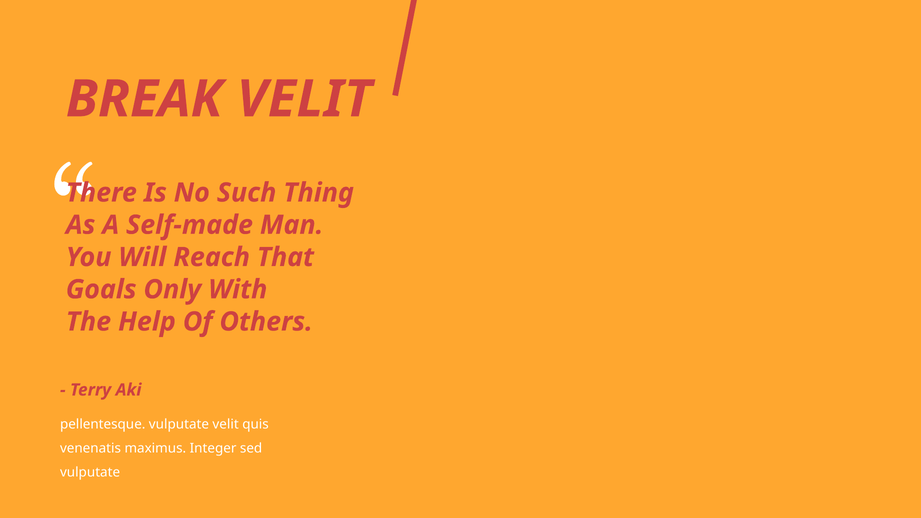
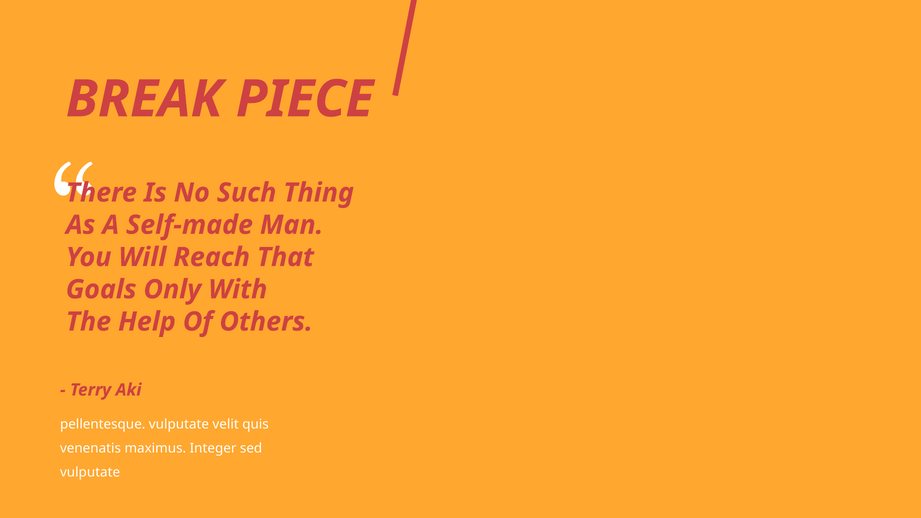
BREAK VELIT: VELIT -> PIECE
